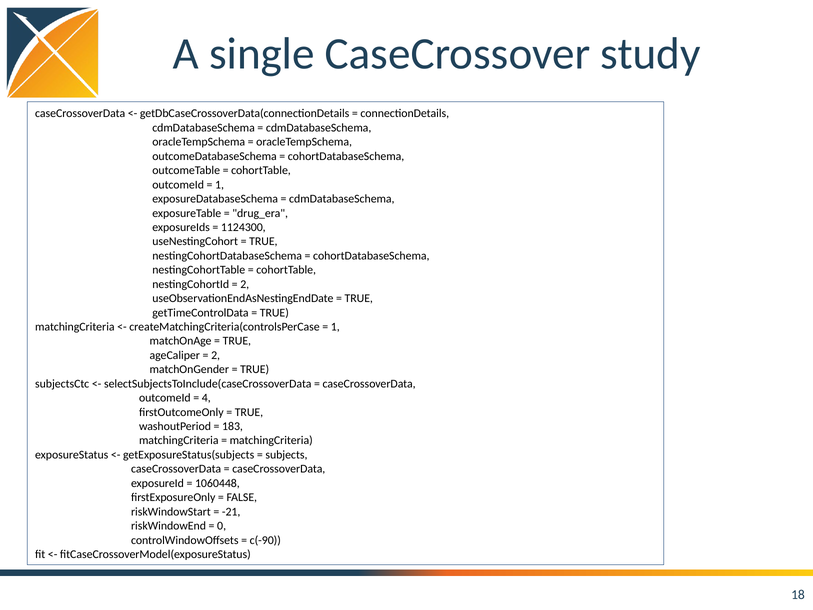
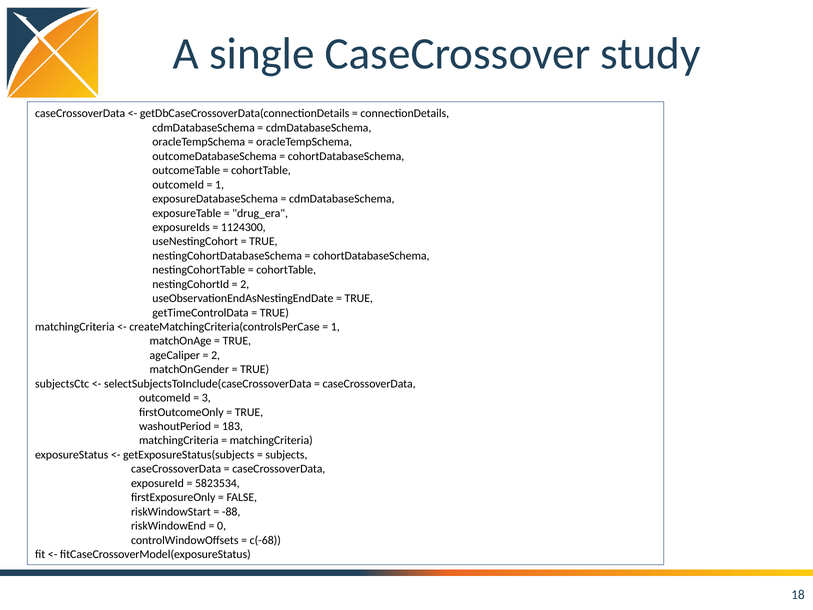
4: 4 -> 3
1060448: 1060448 -> 5823534
-21: -21 -> -88
c(-90: c(-90 -> c(-68
